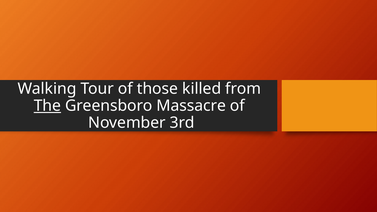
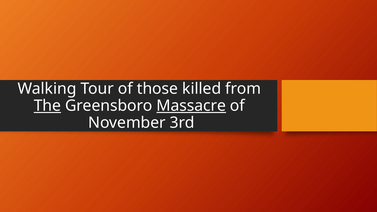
Massacre underline: none -> present
